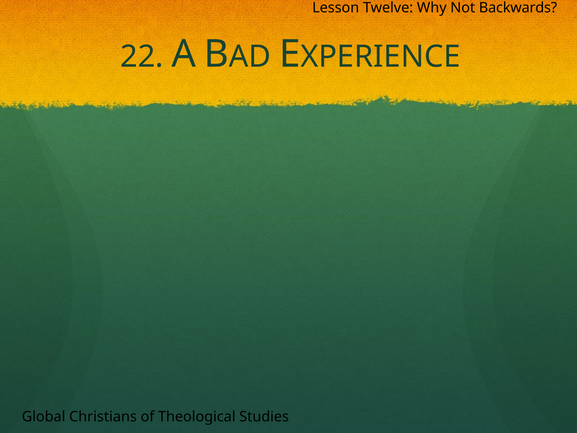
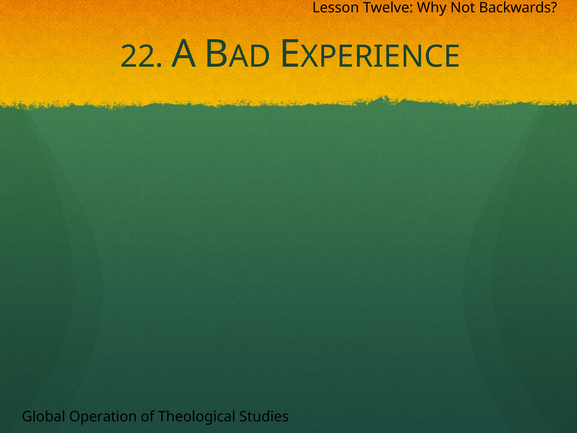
Christians: Christians -> Operation
